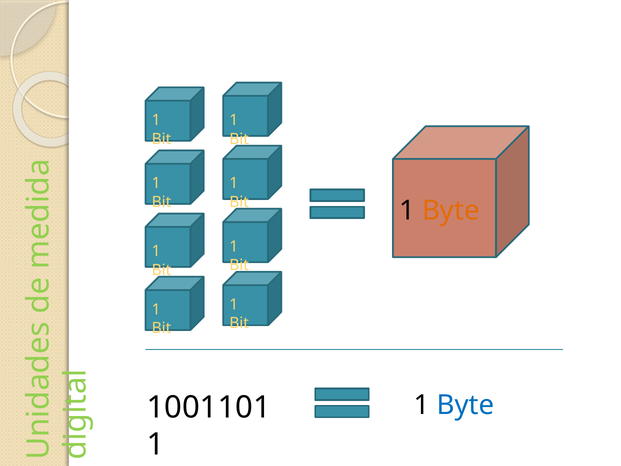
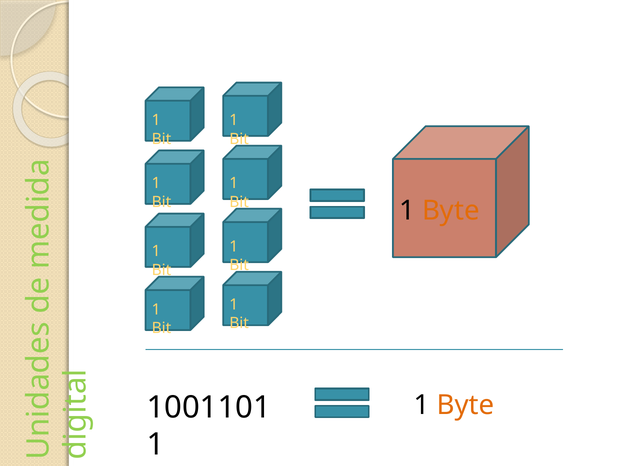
Byte at (465, 405) colour: blue -> orange
